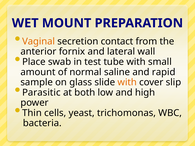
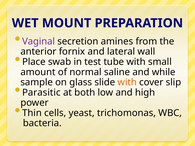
Vaginal colour: orange -> purple
contact: contact -> amines
rapid: rapid -> while
